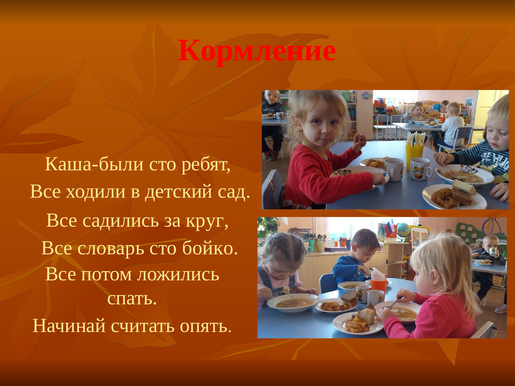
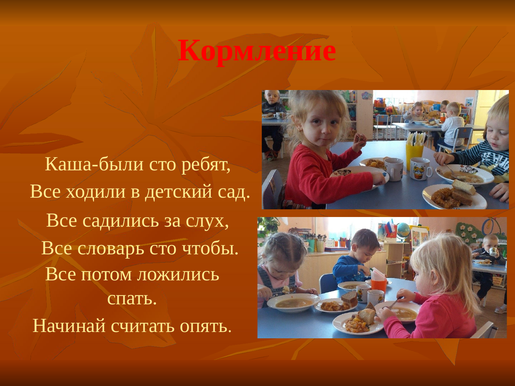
круг: круг -> слух
бойко: бойко -> чтобы
